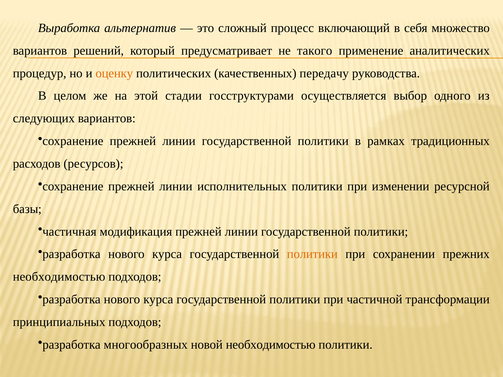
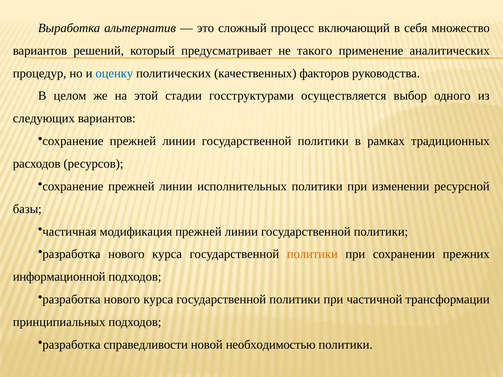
оценку colour: orange -> blue
передачу: передачу -> факторов
необходимостью at (59, 277): необходимостью -> информационной
многообразных: многообразных -> справедливости
